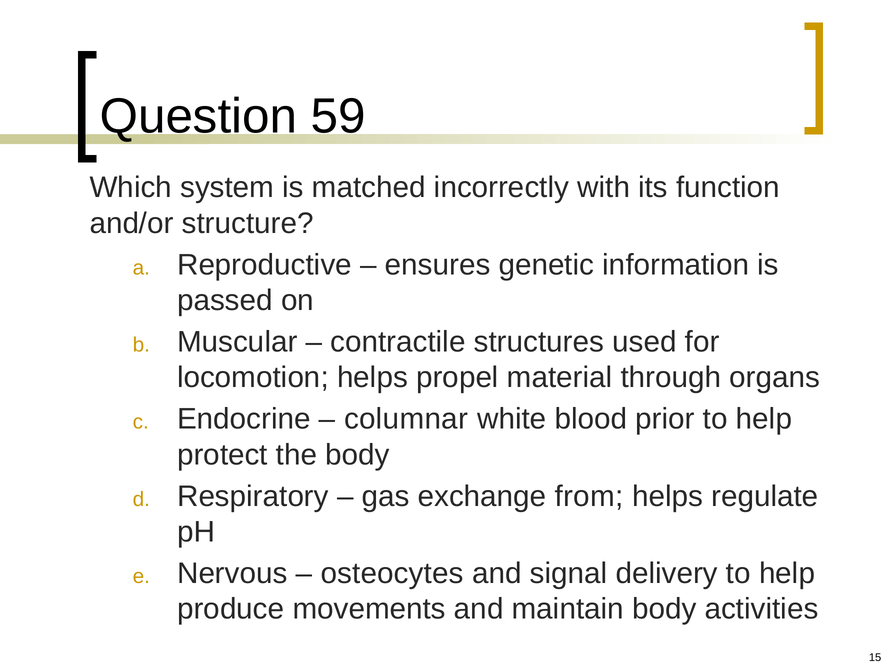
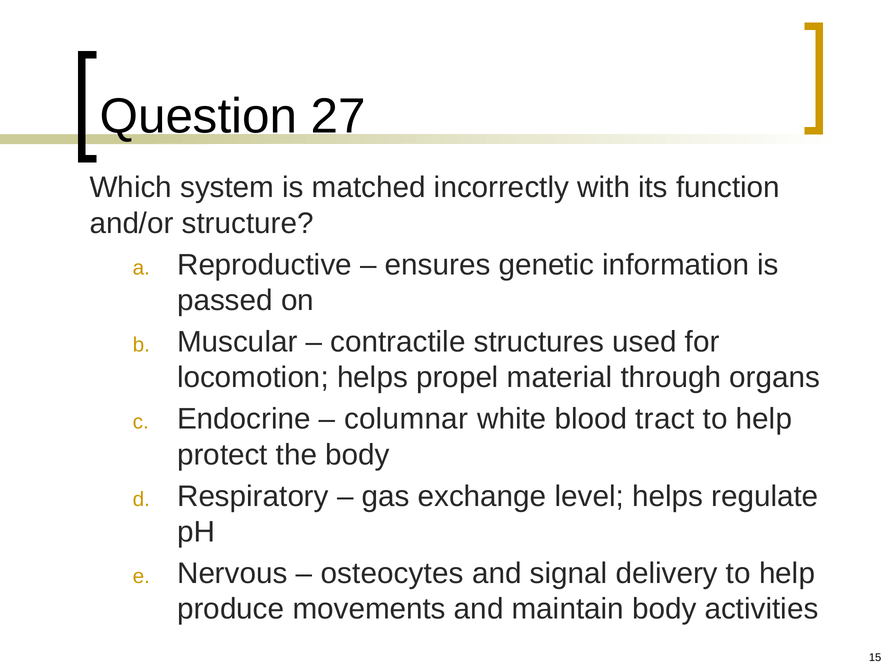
59: 59 -> 27
prior: prior -> tract
from: from -> level
